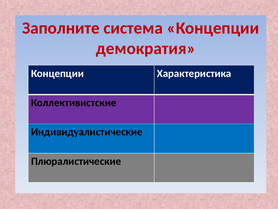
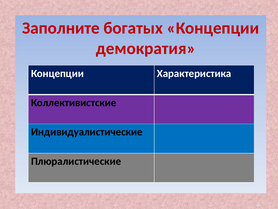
система: система -> богатых
